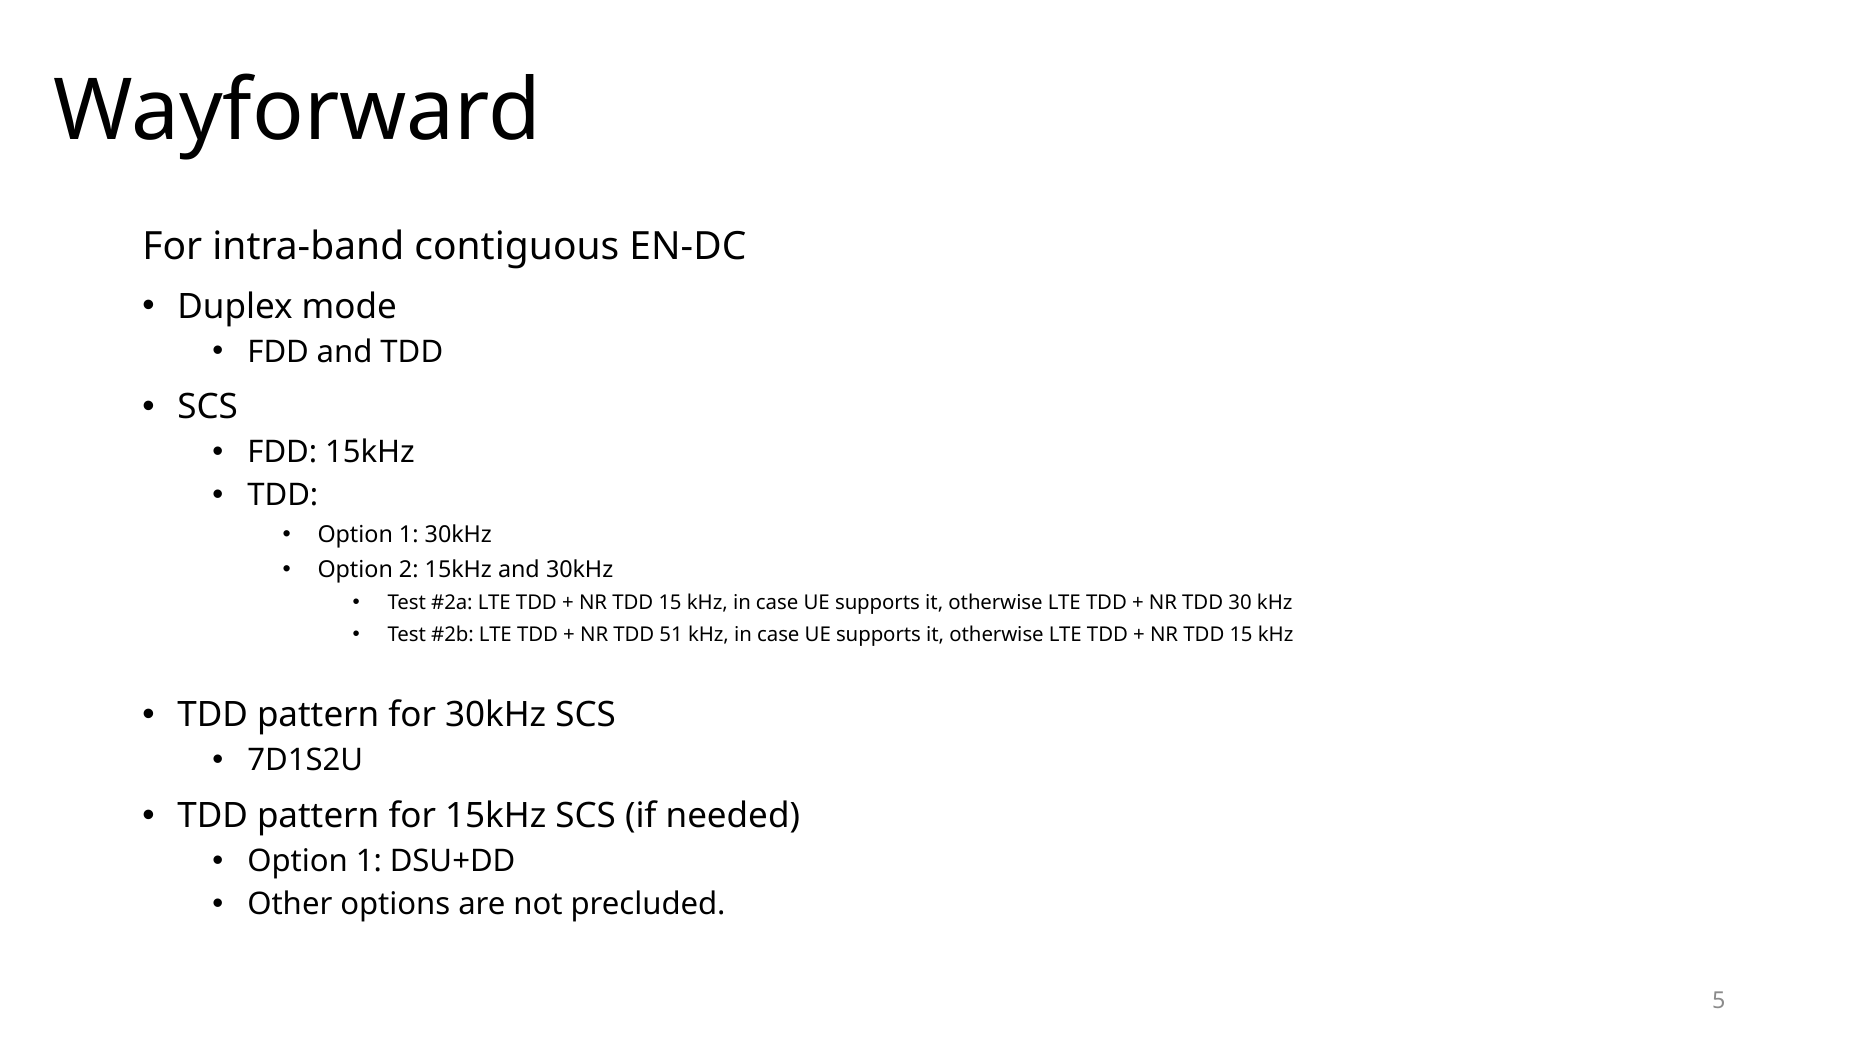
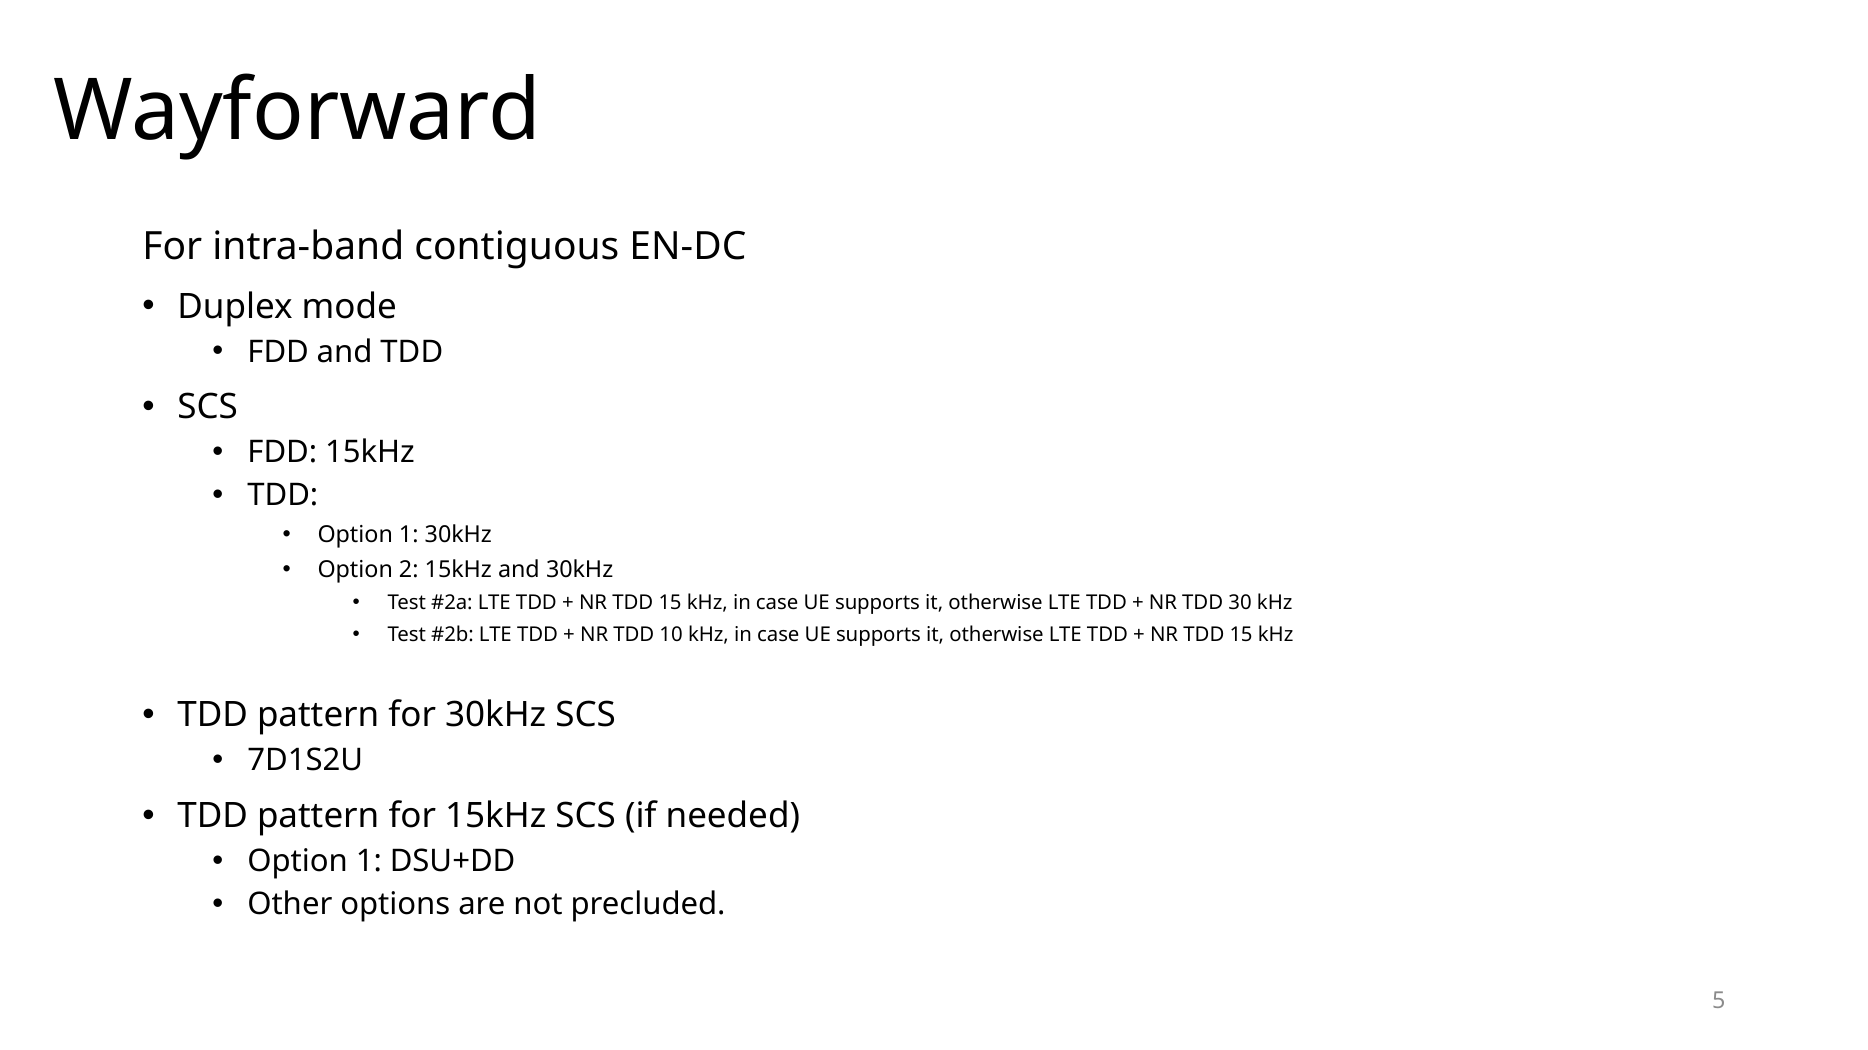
51: 51 -> 10
